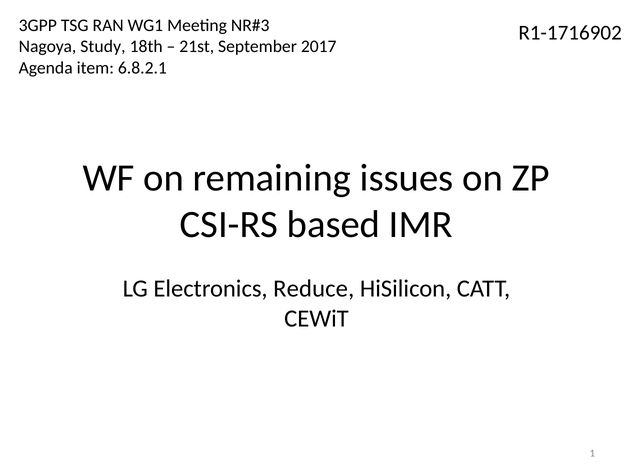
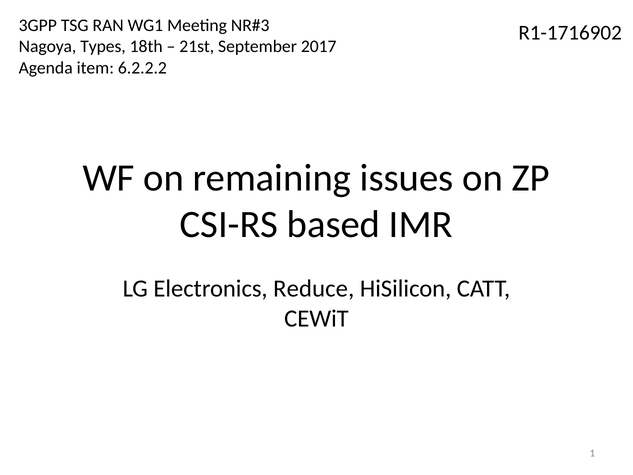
Study: Study -> Types
6.8.2.1: 6.8.2.1 -> 6.2.2.2
